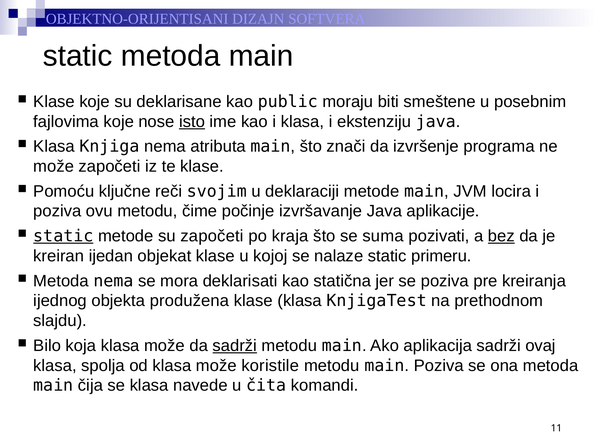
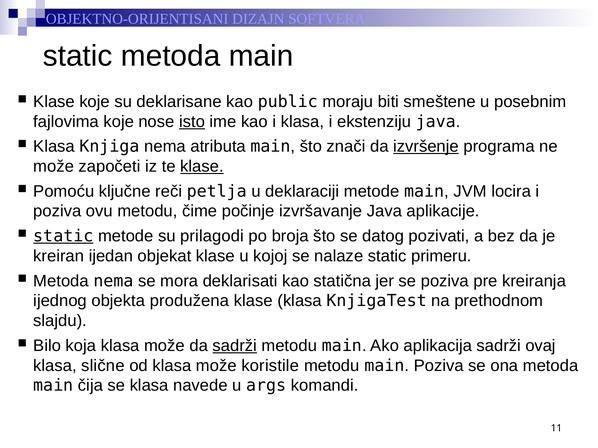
izvršenje underline: none -> present
klase at (202, 167) underline: none -> present
svojim: svojim -> petlja
su započeti: započeti -> prilagodi
kraja: kraja -> broja
suma: suma -> datog
bez underline: present -> none
spolja: spolja -> slične
čita: čita -> args
